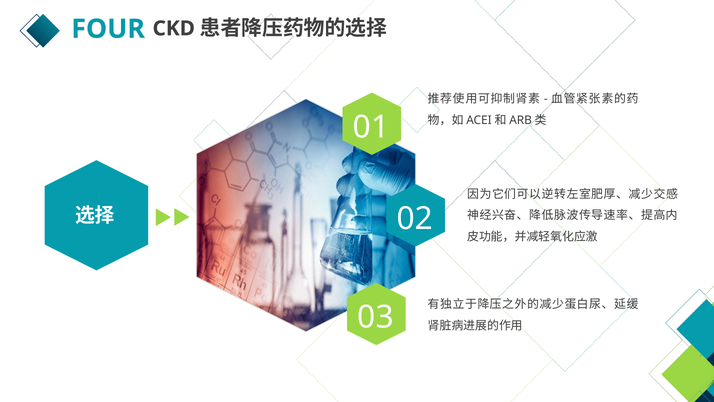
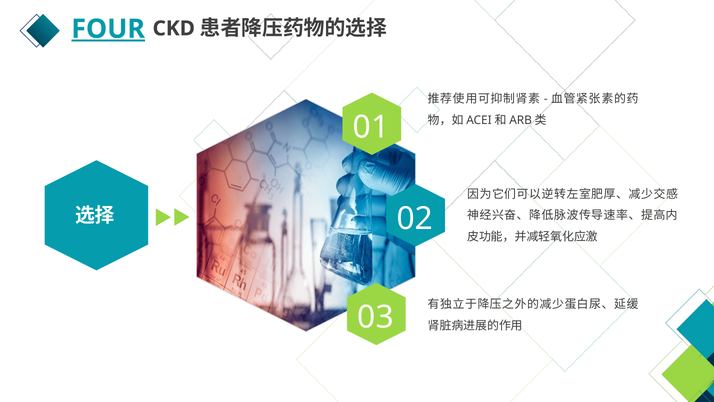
FOUR underline: none -> present
